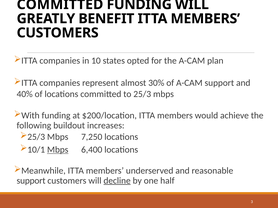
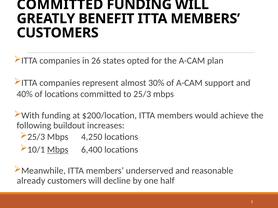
10: 10 -> 26
7,250: 7,250 -> 4,250
support at (31, 181): support -> already
decline underline: present -> none
